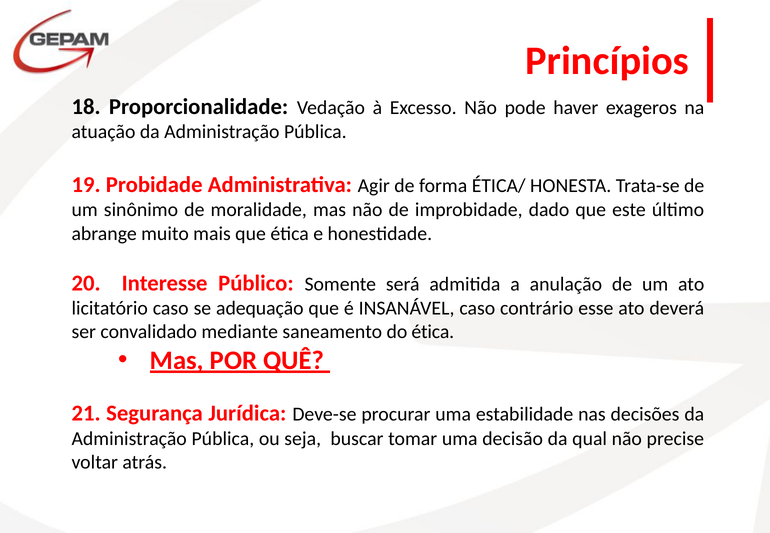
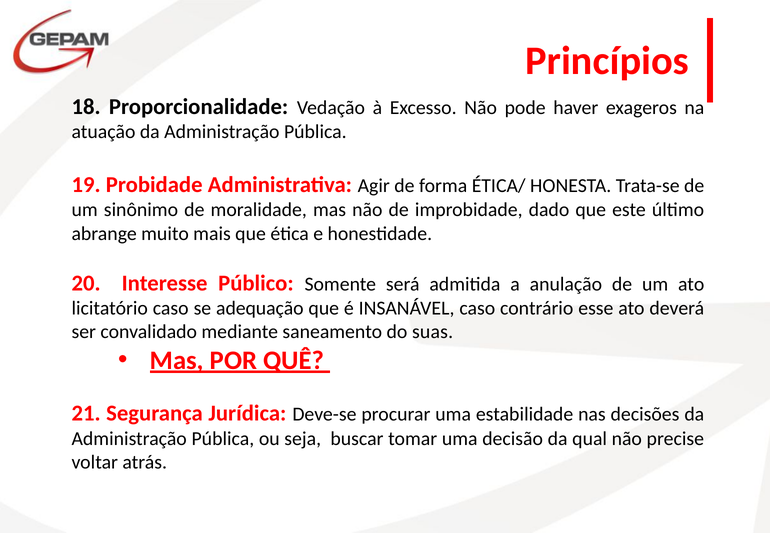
do ética: ética -> suas
